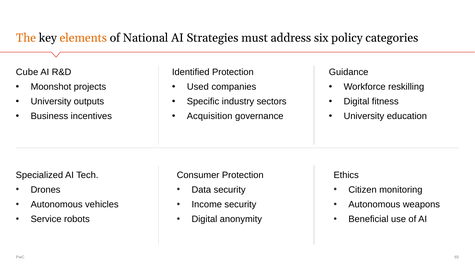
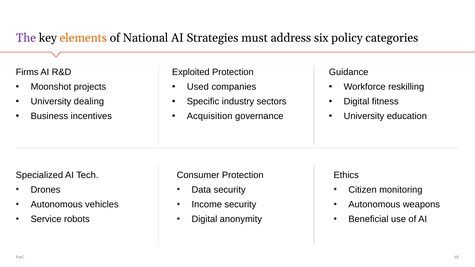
The colour: orange -> purple
Cube: Cube -> Firms
Identified: Identified -> Exploited
outputs: outputs -> dealing
